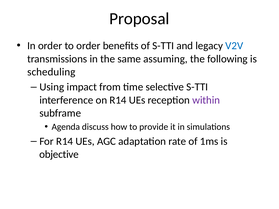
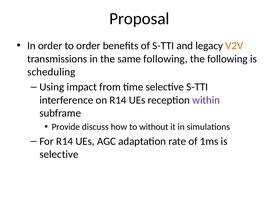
V2V colour: blue -> orange
same assuming: assuming -> following
Agenda: Agenda -> Provide
provide: provide -> without
objective at (59, 154): objective -> selective
